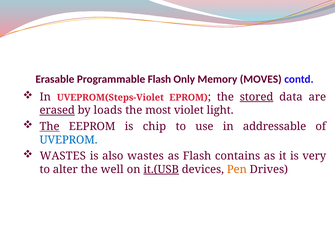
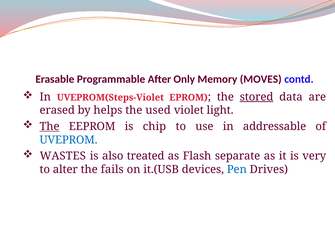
Programmable Flash: Flash -> After
erased underline: present -> none
loads: loads -> helps
most: most -> used
also wastes: wastes -> treated
contains: contains -> separate
well: well -> fails
it.(USB underline: present -> none
Pen colour: orange -> blue
